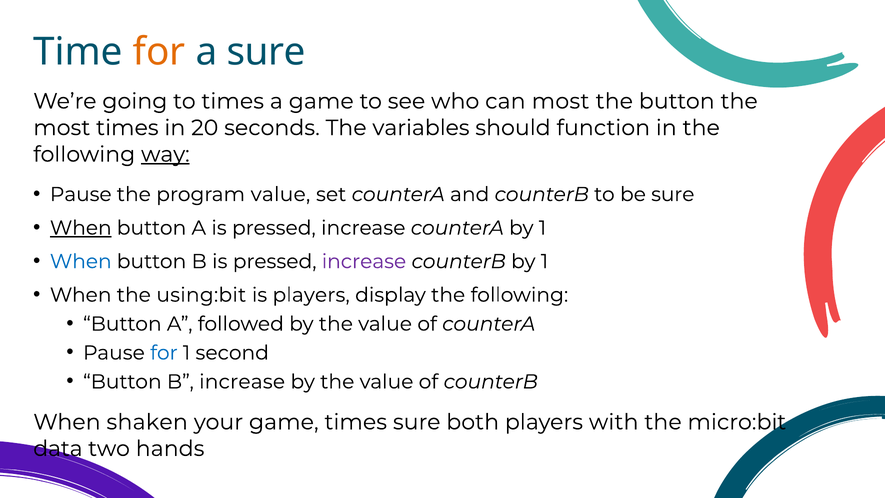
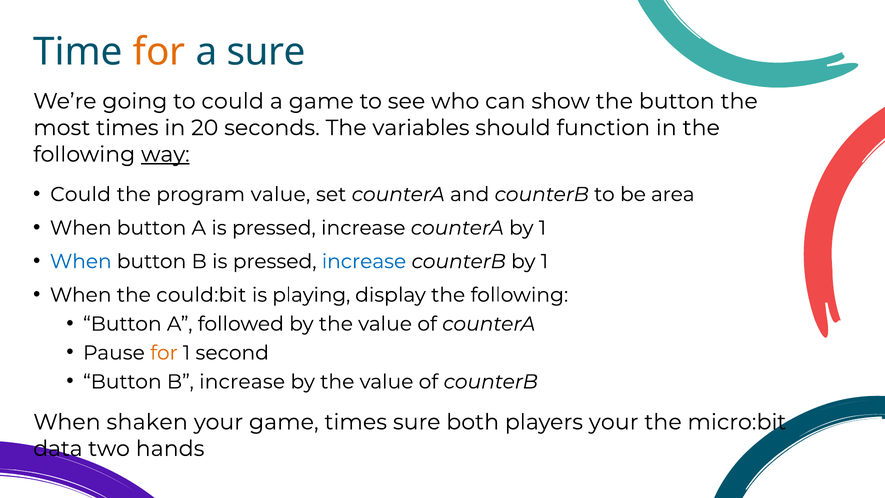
to times: times -> could
can most: most -> show
Pause at (81, 194): Pause -> Could
be sure: sure -> area
When at (81, 228) underline: present -> none
increase at (364, 261) colour: purple -> blue
using:bit: using:bit -> could:bit
is players: players -> playing
for at (164, 353) colour: blue -> orange
players with: with -> your
